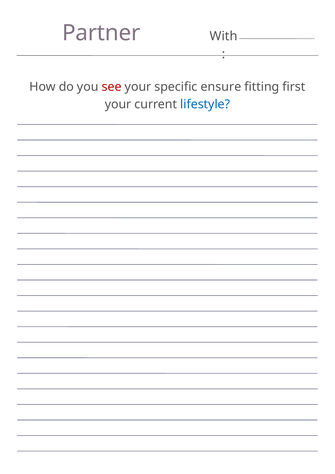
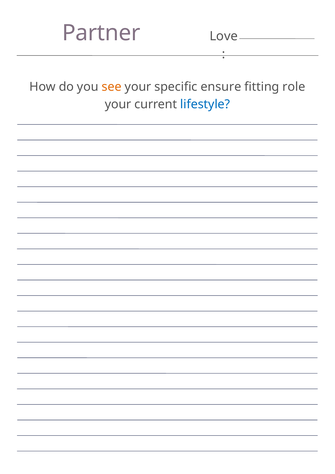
With: With -> Love
see colour: red -> orange
first: first -> role
